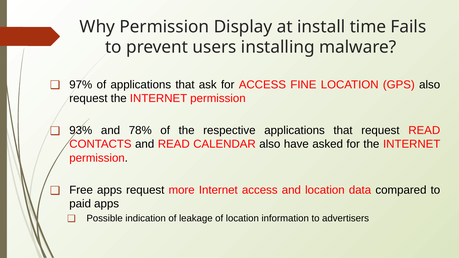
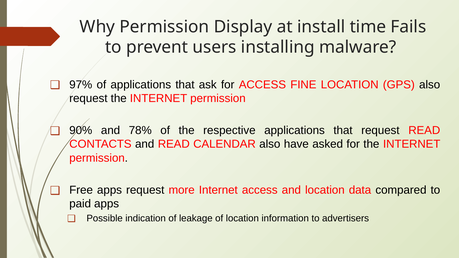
93%: 93% -> 90%
